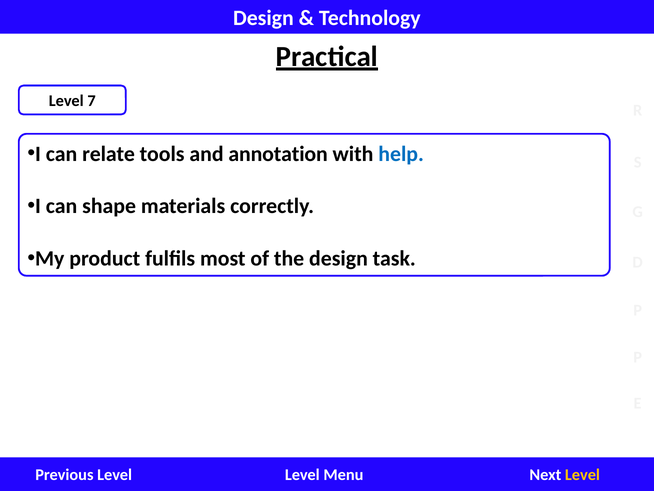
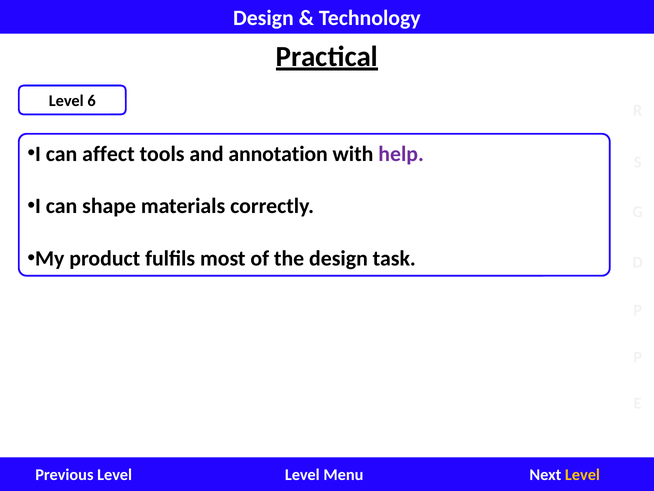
7: 7 -> 6
relate: relate -> affect
help colour: blue -> purple
